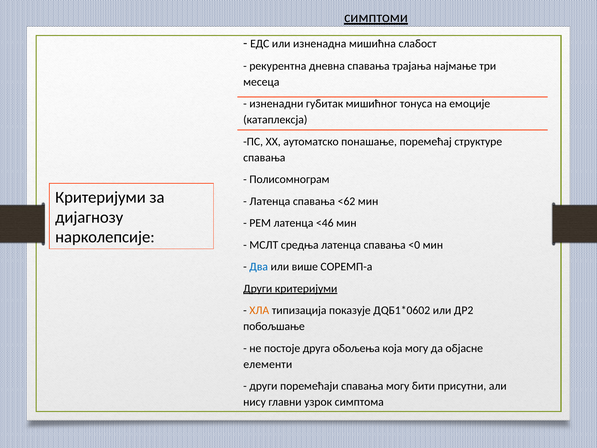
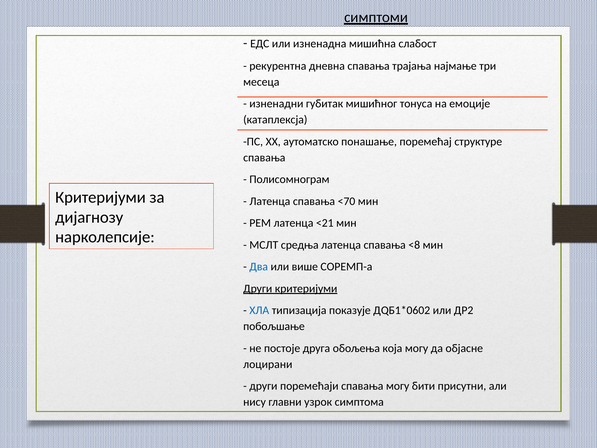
<62: <62 -> <70
<46: <46 -> <21
<0: <0 -> <8
ХЛА colour: orange -> blue
елементи: елементи -> лоцирани
